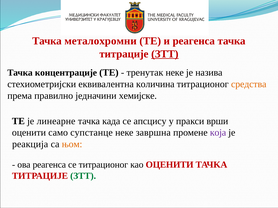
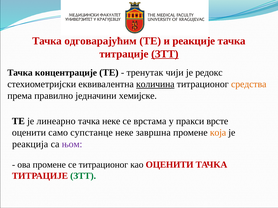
металохромни: металохромни -> одговарајућим
и реагенса: реагенса -> реакције
тренутак неке: неке -> чији
назива: назива -> редокс
количина underline: none -> present
линеарне: линеарне -> линеарно
тачка када: када -> неке
апсцису: апсцису -> врстама
врши: врши -> врсте
која colour: purple -> orange
њом colour: orange -> purple
ова реагенса: реагенса -> промене
